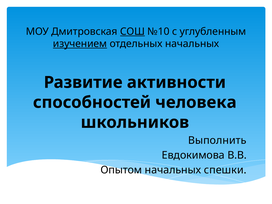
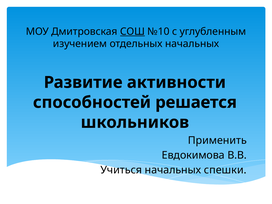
изучением underline: present -> none
человека: человека -> решается
Выполнить: Выполнить -> Применить
Опытом: Опытом -> Учиться
